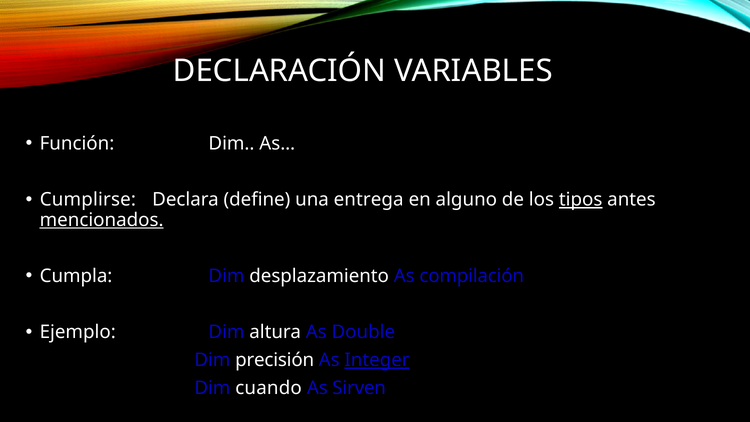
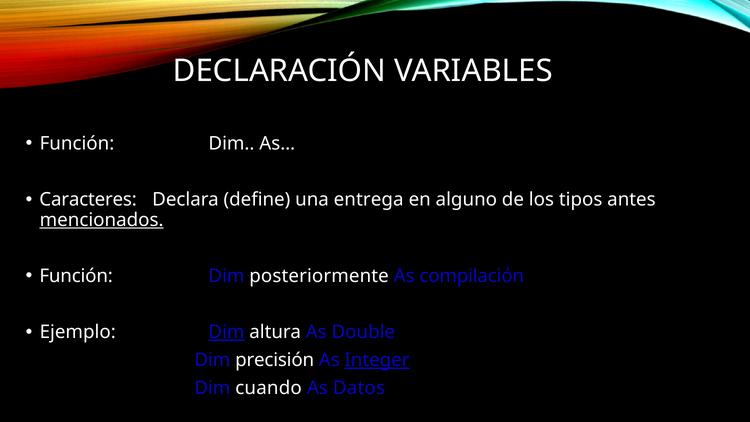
Cumplirse: Cumplirse -> Caracteres
tipos underline: present -> none
Cumpla at (76, 276): Cumpla -> Función
desplazamiento: desplazamiento -> posteriormente
Dim at (226, 332) underline: none -> present
Sirven: Sirven -> Datos
